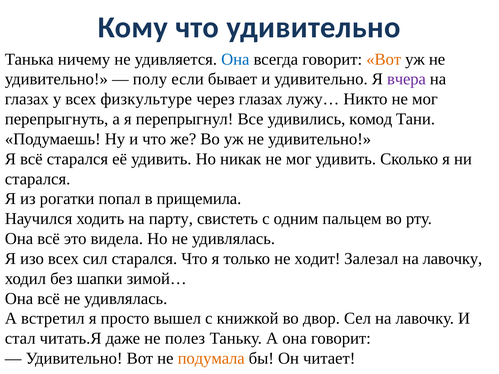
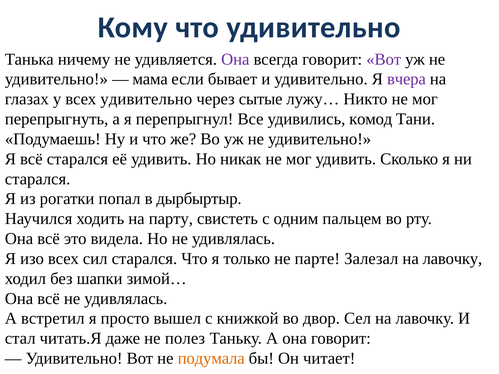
Она at (235, 59) colour: blue -> purple
Вот at (384, 59) colour: orange -> purple
полу: полу -> мама
всех физкультуре: физкультуре -> удивительно
через глазах: глазах -> сытые
прищемила: прищемила -> дырбыртыр
ходит: ходит -> пaрте
